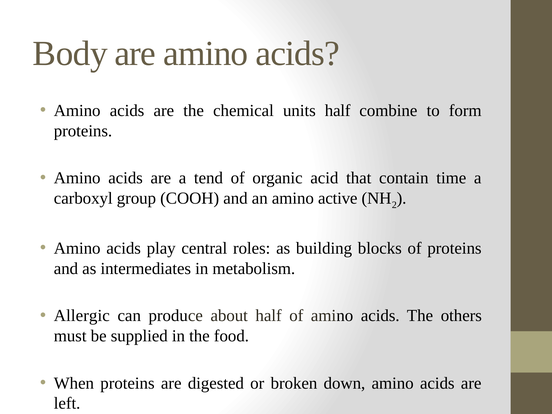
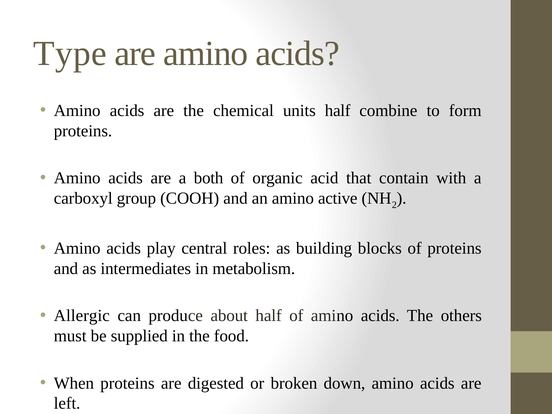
Body: Body -> Type
tend: tend -> both
time: time -> with
